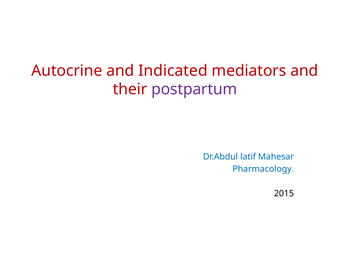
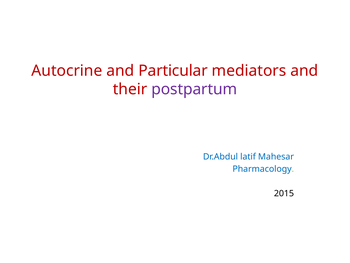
Indicated: Indicated -> Particular
